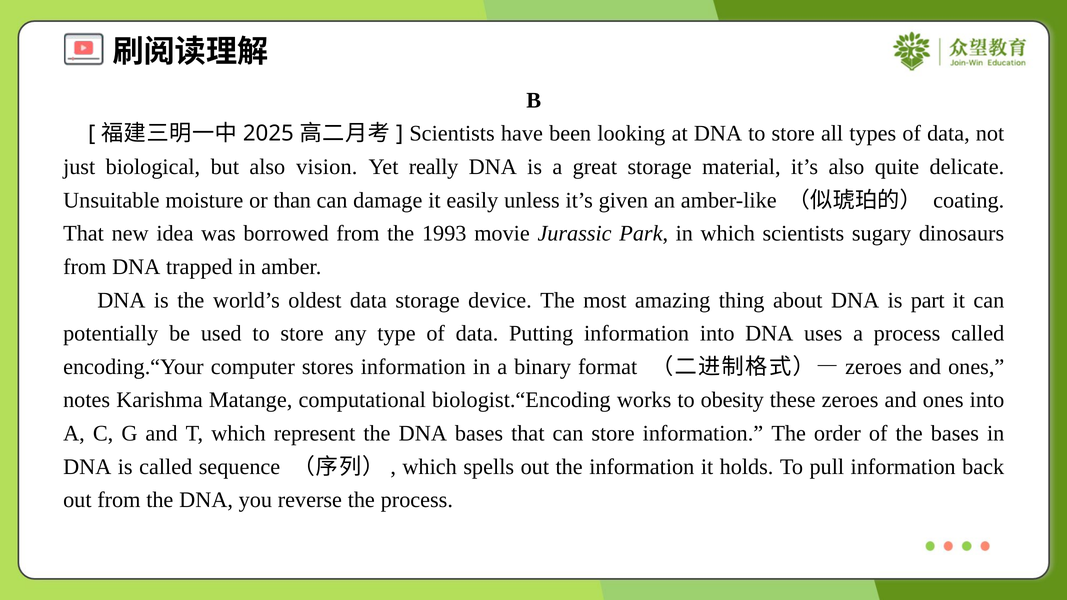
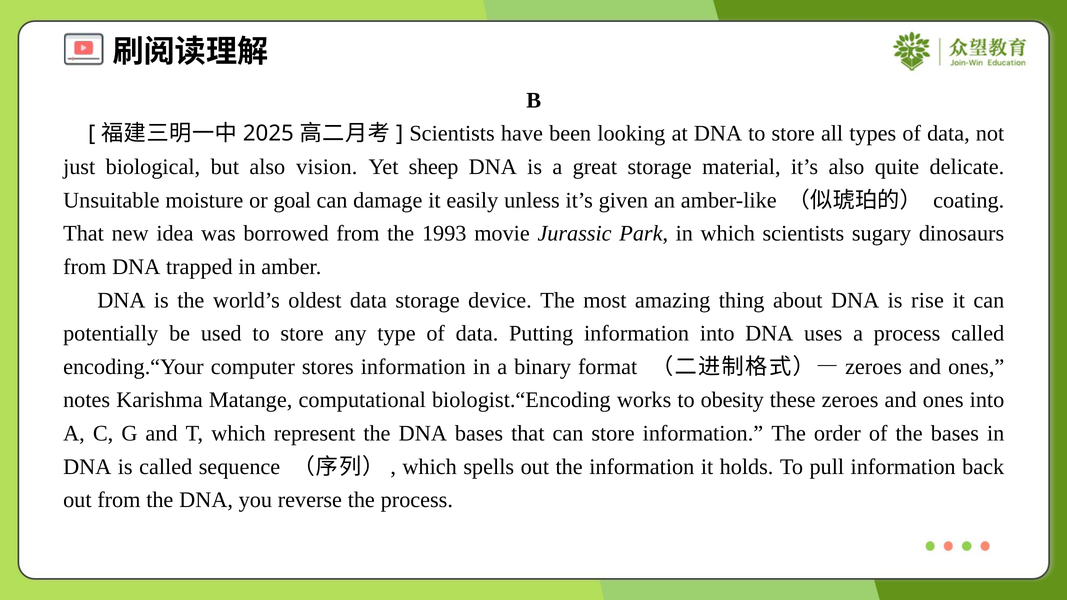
really: really -> sheep
than: than -> goal
part: part -> rise
